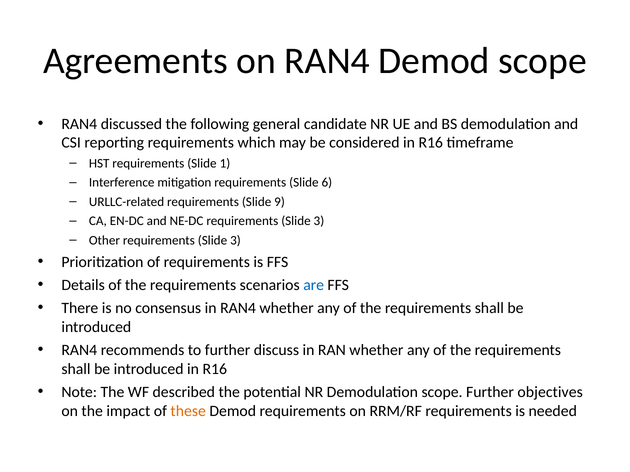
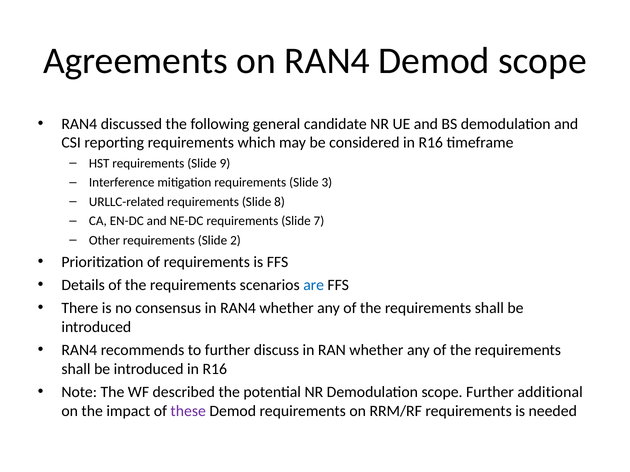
1: 1 -> 9
6: 6 -> 3
9: 9 -> 8
NE-DC requirements Slide 3: 3 -> 7
Other requirements Slide 3: 3 -> 2
objectives: objectives -> additional
these colour: orange -> purple
